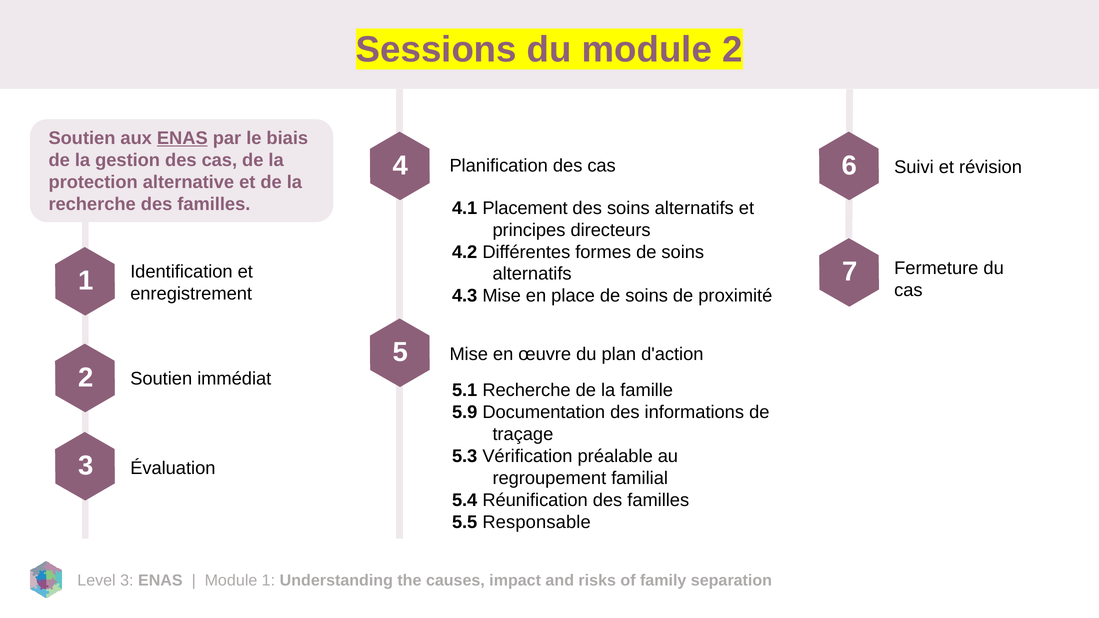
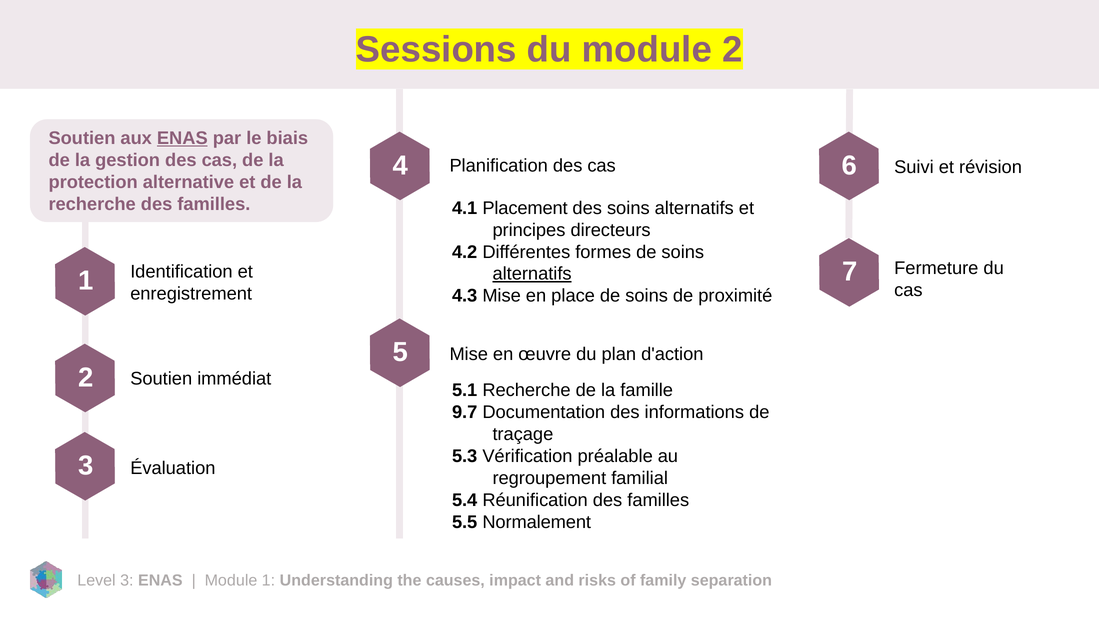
alternatifs at (532, 274) underline: none -> present
5.9: 5.9 -> 9.7
Responsable: Responsable -> Normalement
